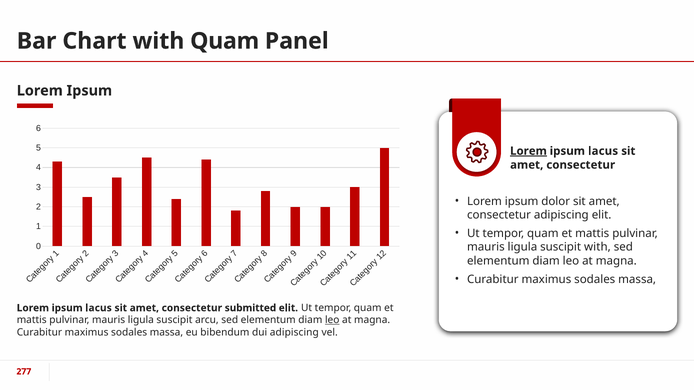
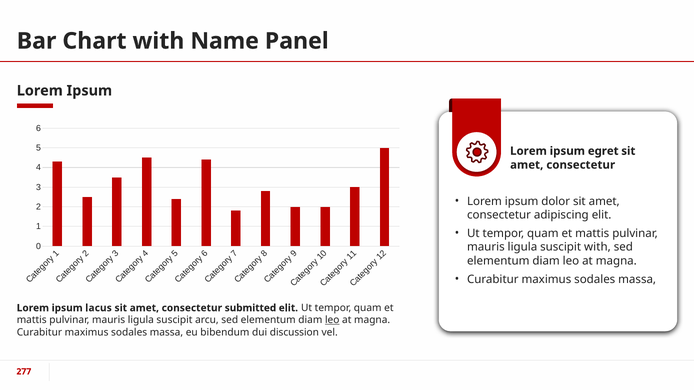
with Quam: Quam -> Name
Lorem at (528, 151) underline: present -> none
lacus at (603, 151): lacus -> egret
dui adipiscing: adipiscing -> discussion
